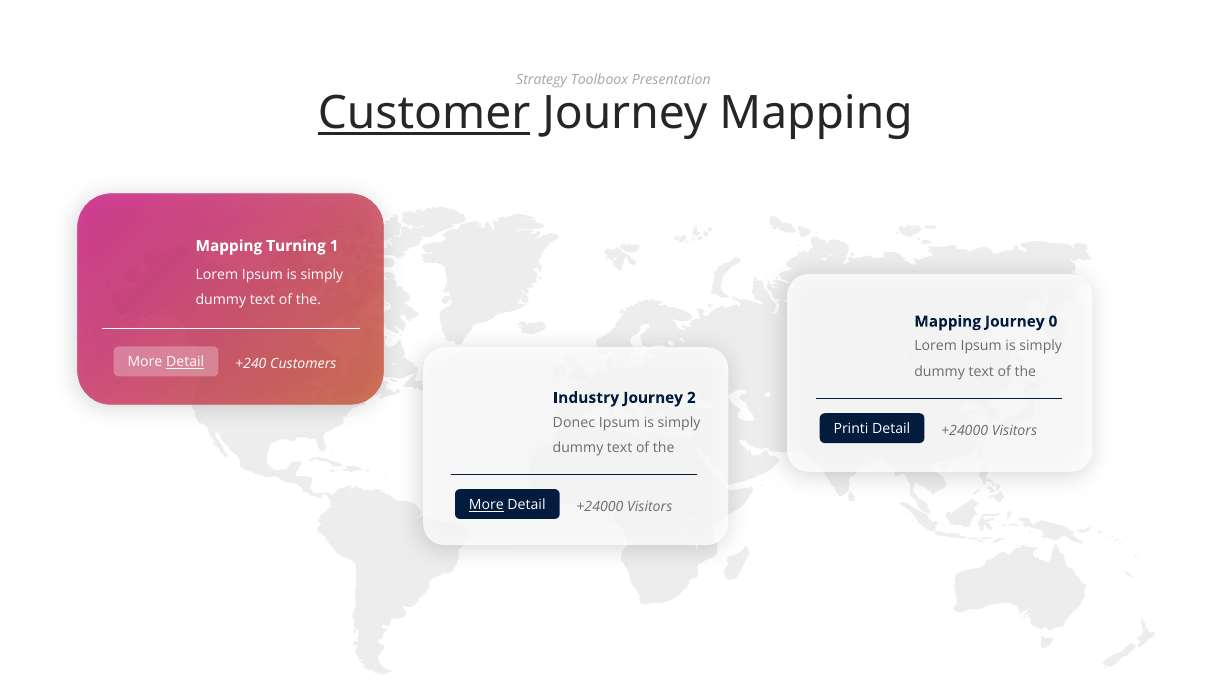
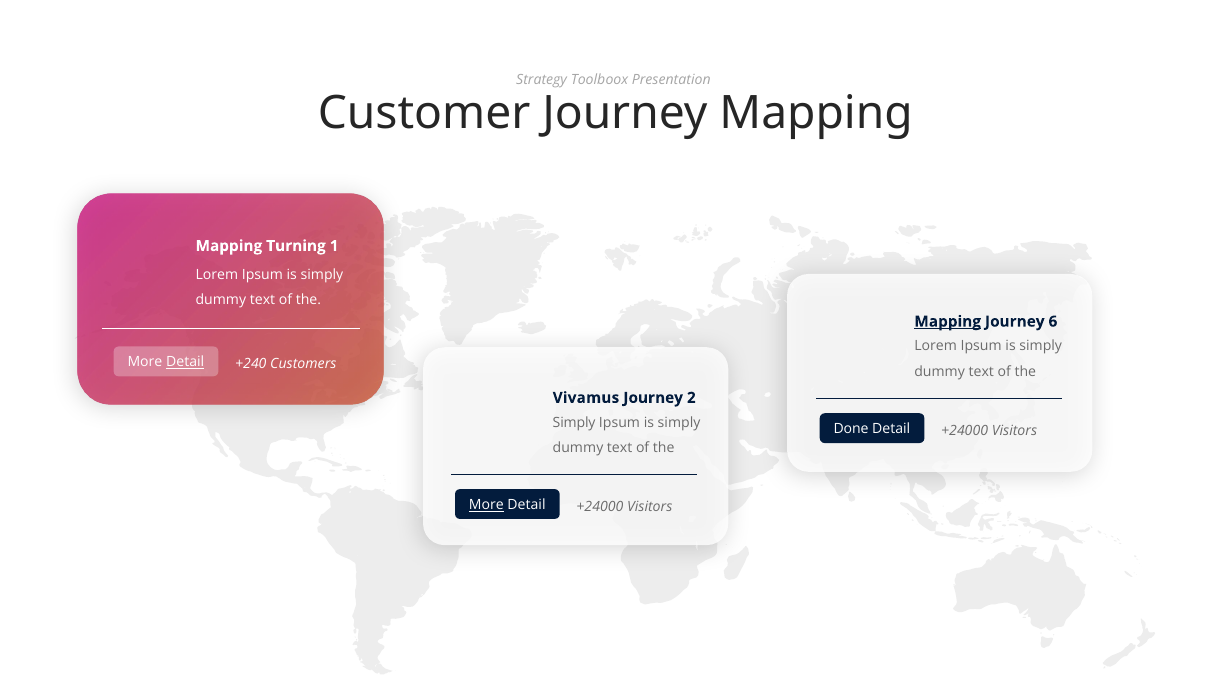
Customer underline: present -> none
Mapping at (948, 322) underline: none -> present
0: 0 -> 6
Industry: Industry -> Vivamus
Donec at (574, 423): Donec -> Simply
Printi: Printi -> Done
